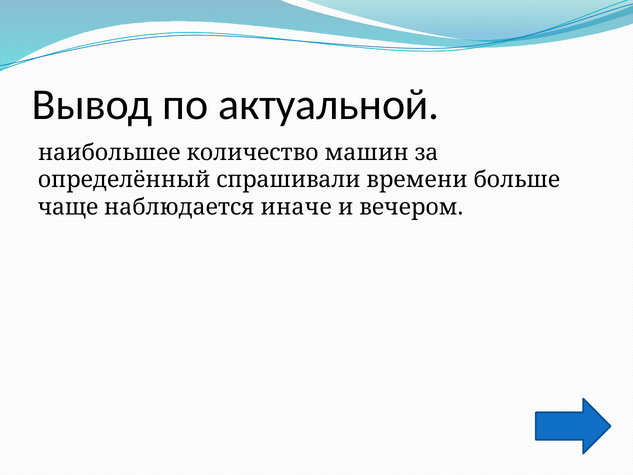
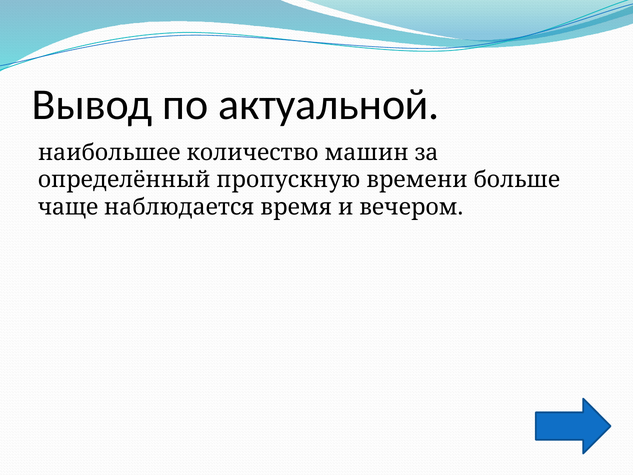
спрашивали: спрашивали -> пропускную
иначе: иначе -> время
